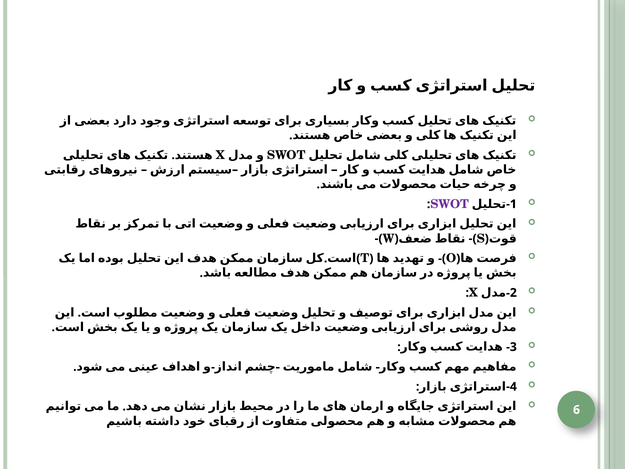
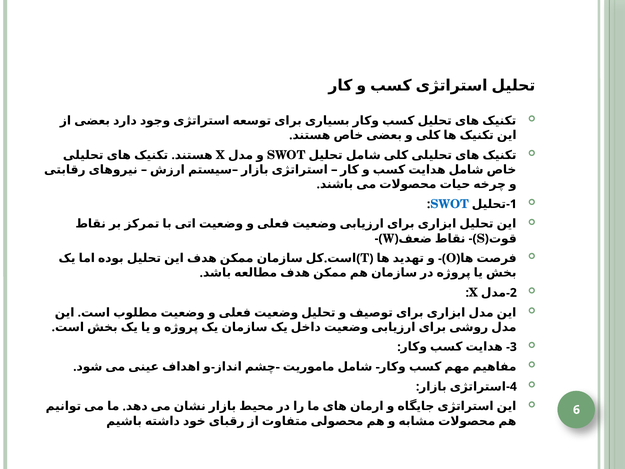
SWOT at (450, 204) colour: purple -> blue
